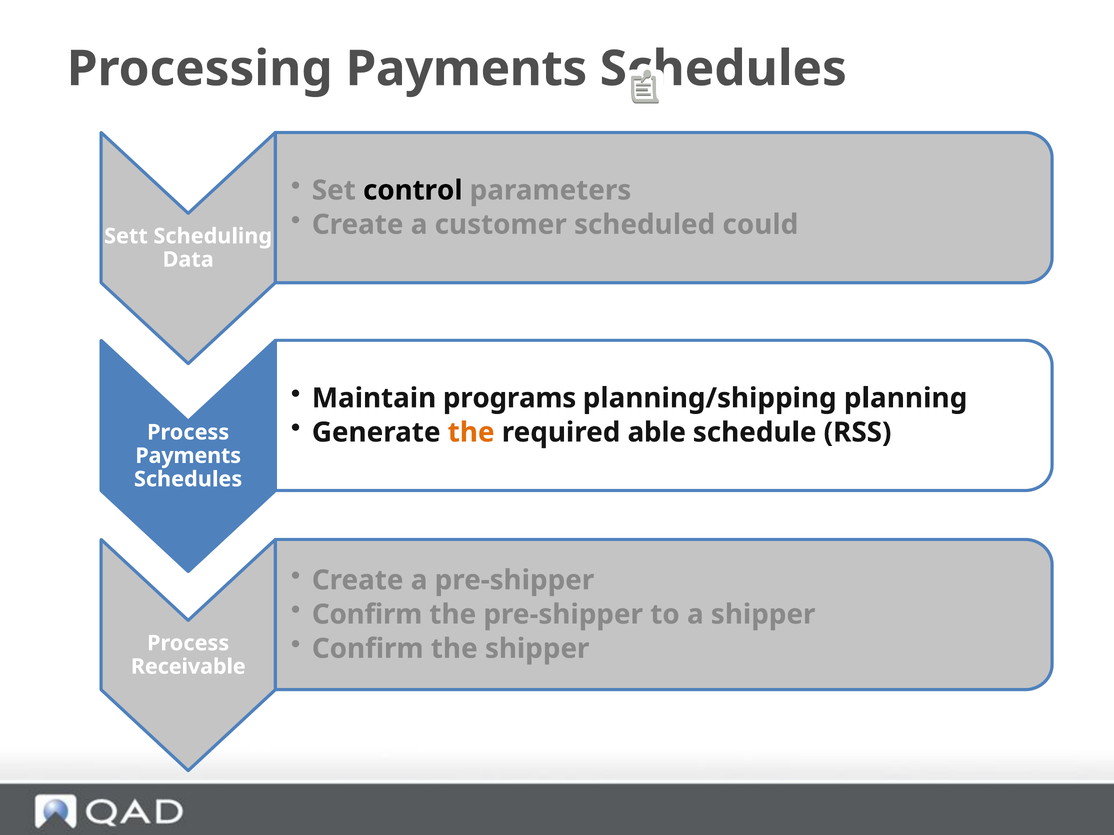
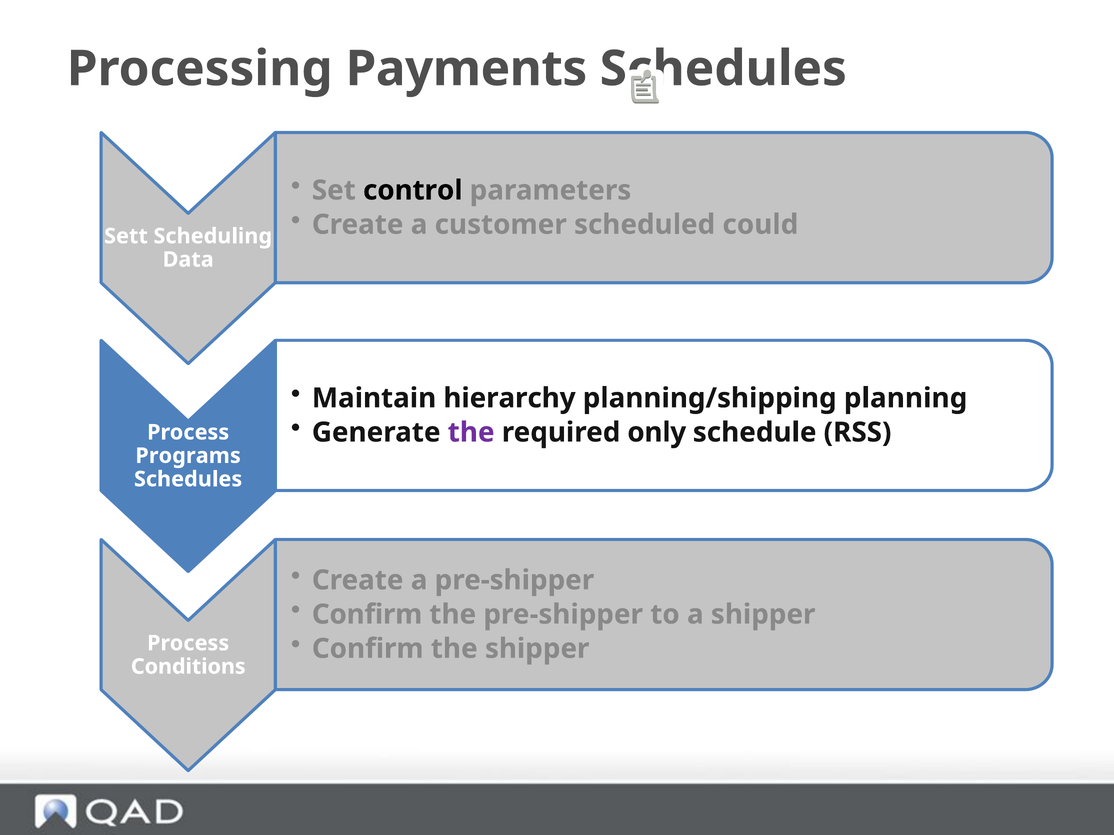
programs: programs -> hierarchy
the at (471, 433) colour: orange -> purple
able: able -> only
Payments at (188, 456): Payments -> Programs
Receivable: Receivable -> Conditions
